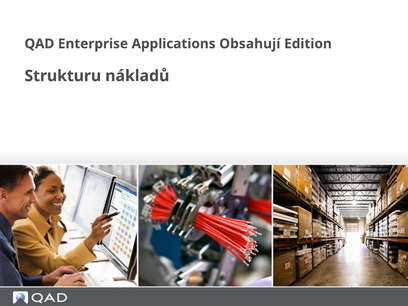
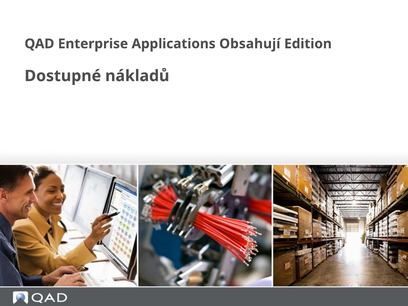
Strukturu: Strukturu -> Dostupné
